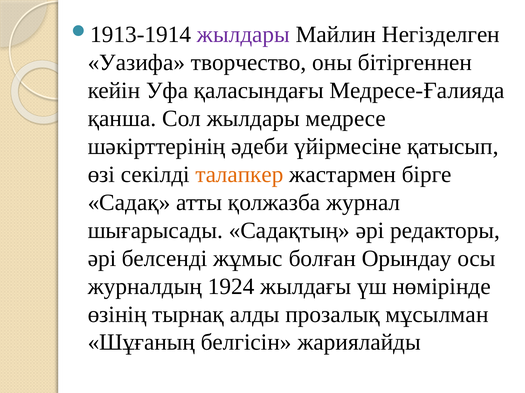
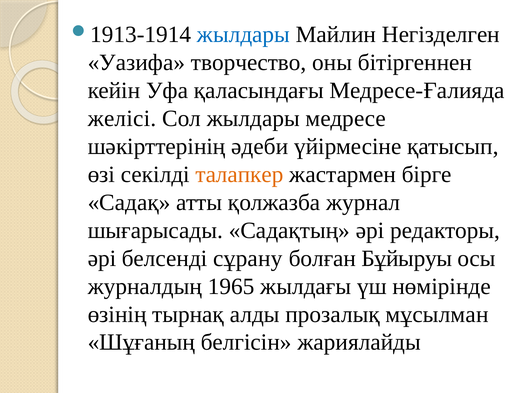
жылдары at (243, 35) colour: purple -> blue
қанша: қанша -> желісі
жұмыс: жұмыс -> сұрану
Орындау: Орындау -> Бұйыруы
1924: 1924 -> 1965
